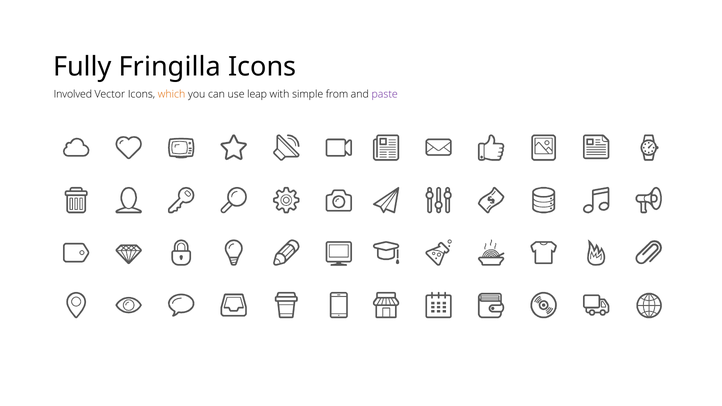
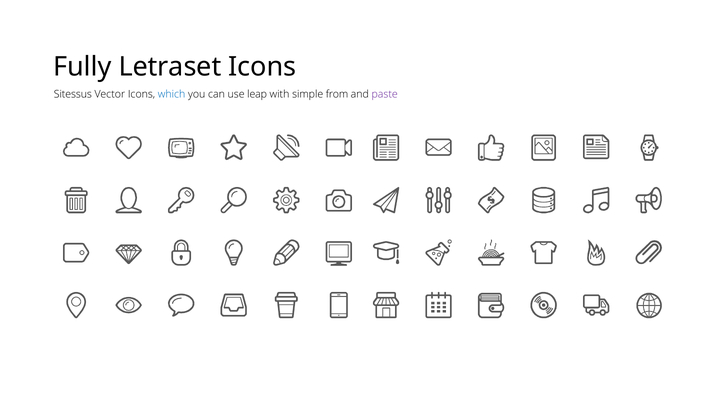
Fringilla: Fringilla -> Letraset
Involved: Involved -> Sitessus
which colour: orange -> blue
